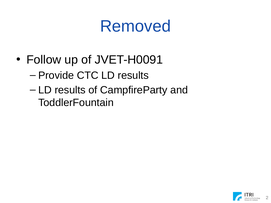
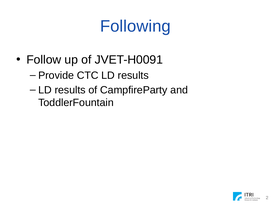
Removed: Removed -> Following
